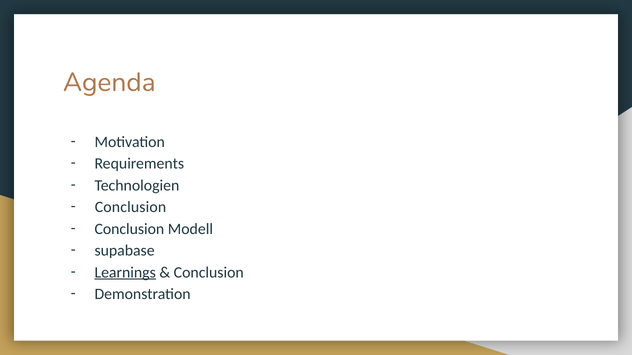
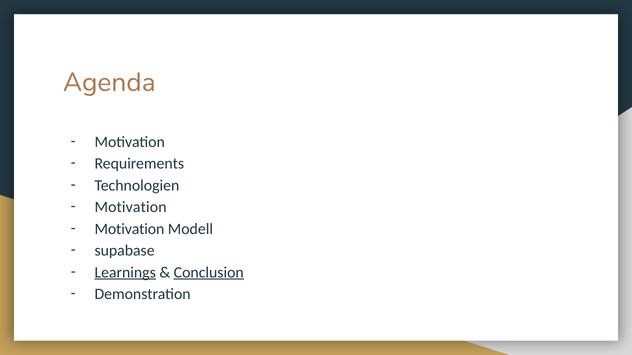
Conclusion at (131, 207): Conclusion -> Motivation
Conclusion at (129, 229): Conclusion -> Motivation
Conclusion at (209, 273) underline: none -> present
